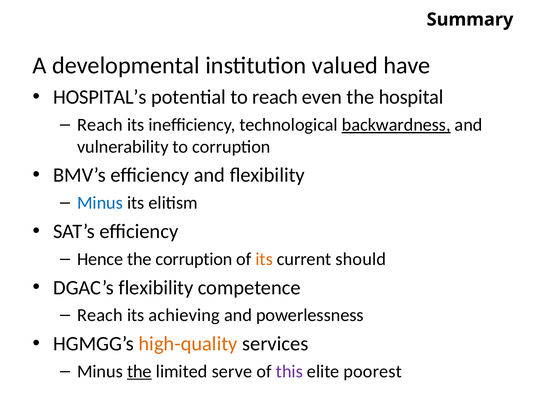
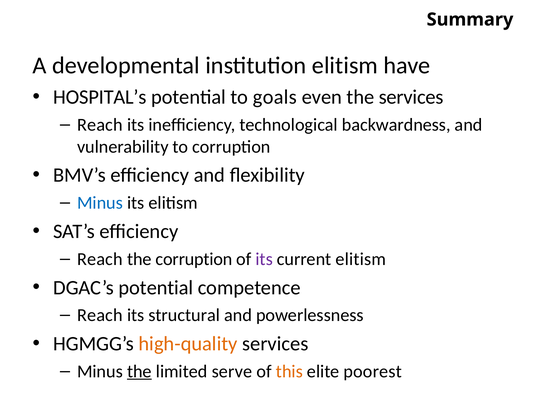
institution valued: valued -> elitism
to reach: reach -> goals
the hospital: hospital -> services
backwardness underline: present -> none
Hence at (100, 259): Hence -> Reach
its at (264, 259) colour: orange -> purple
current should: should -> elitism
DGAC’s flexibility: flexibility -> potential
achieving: achieving -> structural
this colour: purple -> orange
